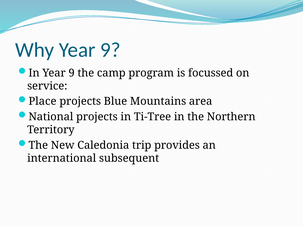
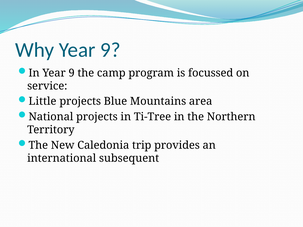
Place: Place -> Little
